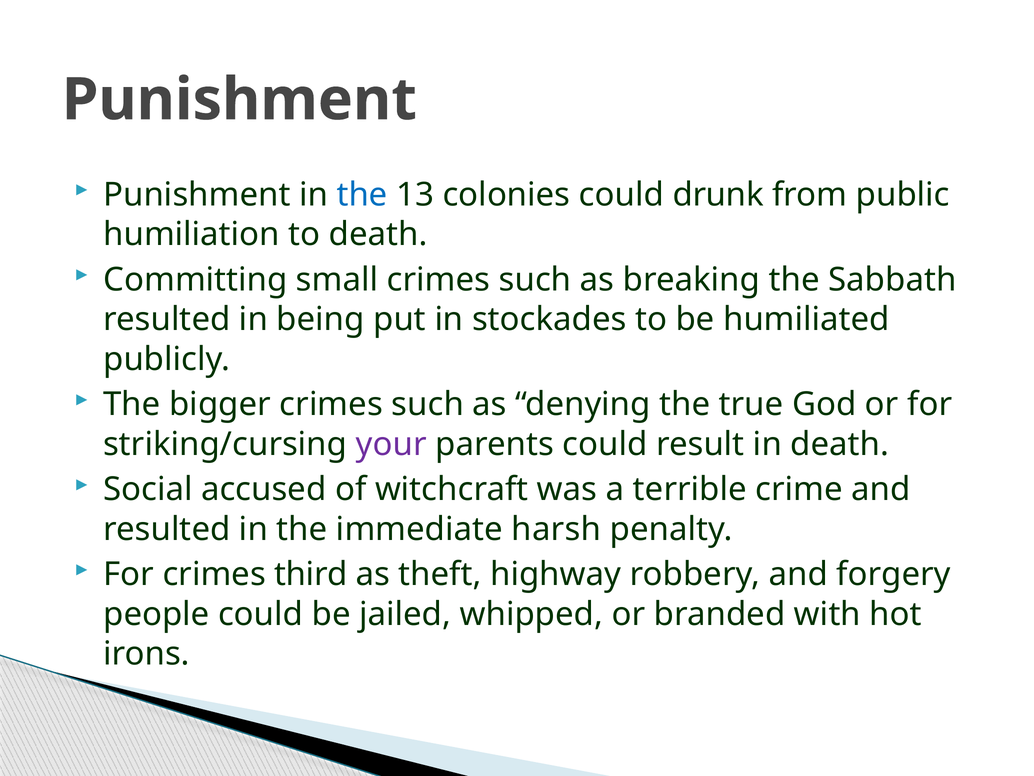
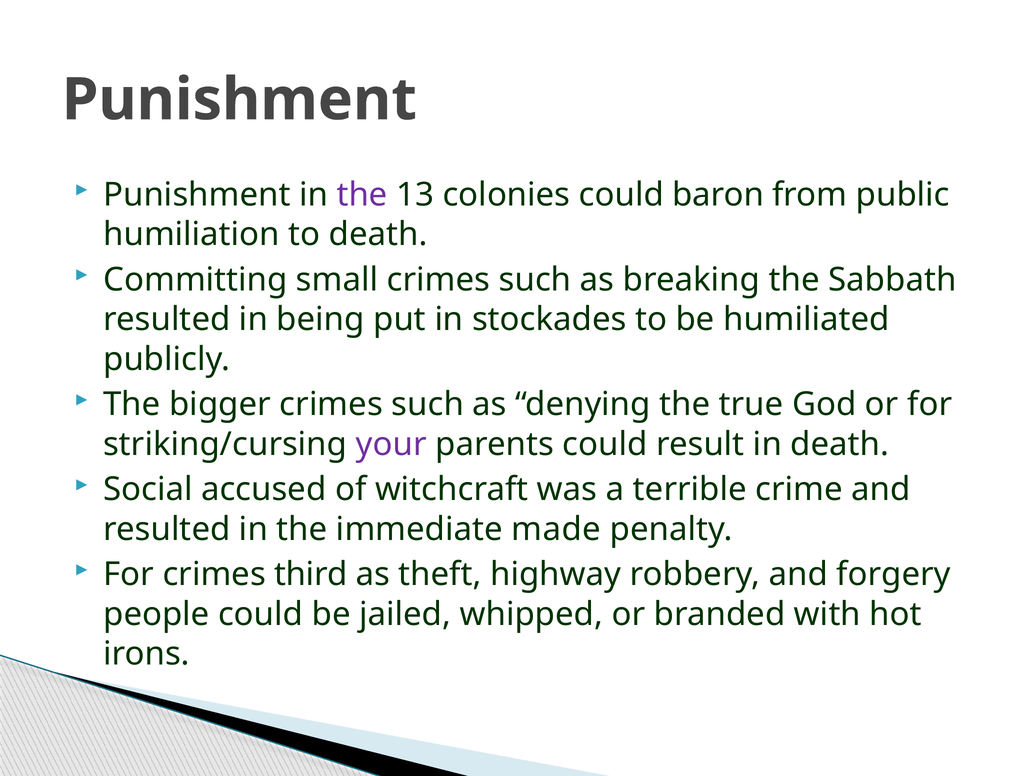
the at (362, 195) colour: blue -> purple
drunk: drunk -> baron
harsh: harsh -> made
